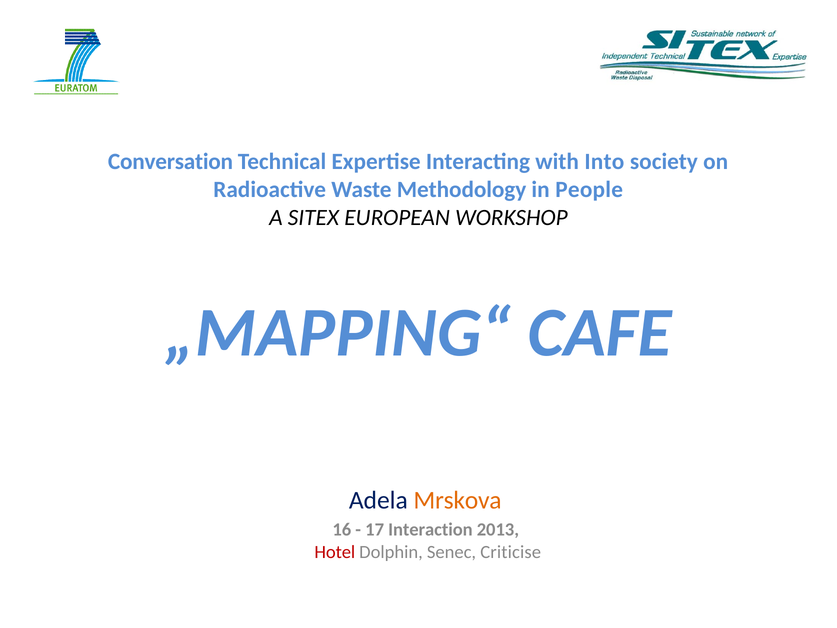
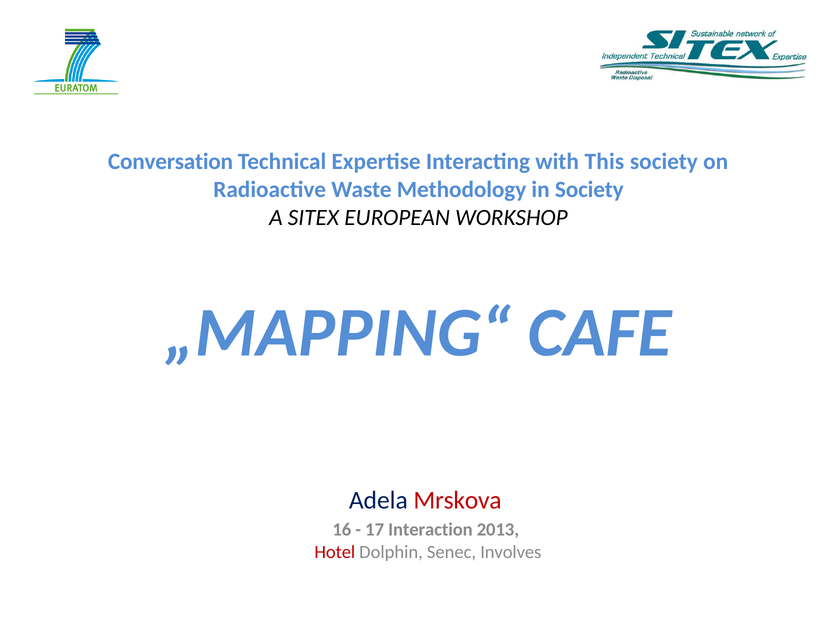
Into: Into -> This
in People: People -> Society
Mrskova colour: orange -> red
Criticise: Criticise -> Involves
